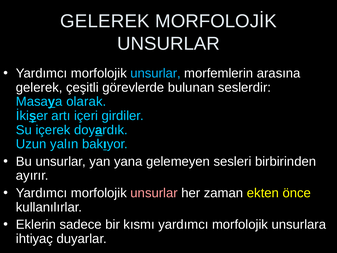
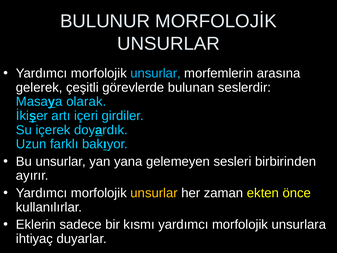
GELEREK at (105, 21): GELEREK -> BULUNUR
yalın: yalın -> farklı
unsurlar at (154, 193) colour: pink -> yellow
